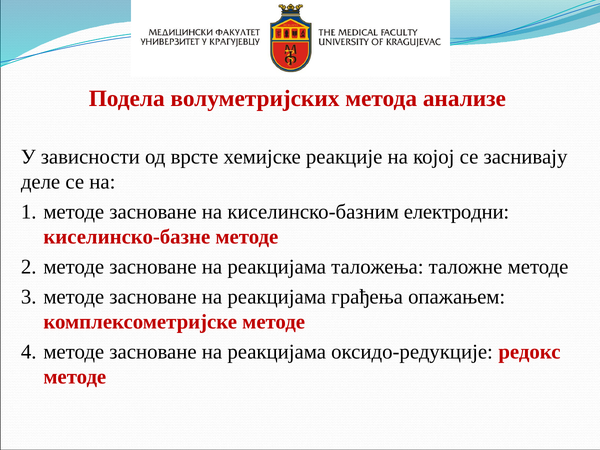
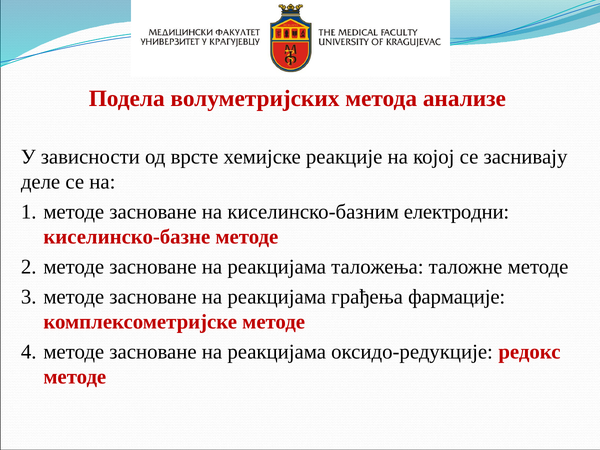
опажањем: опажањем -> фармације
